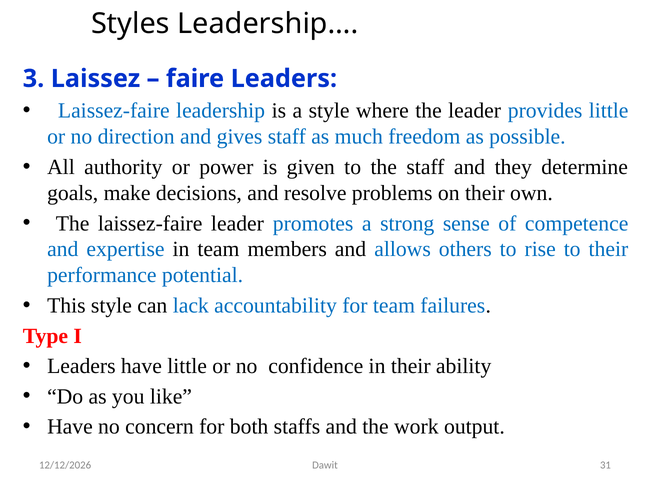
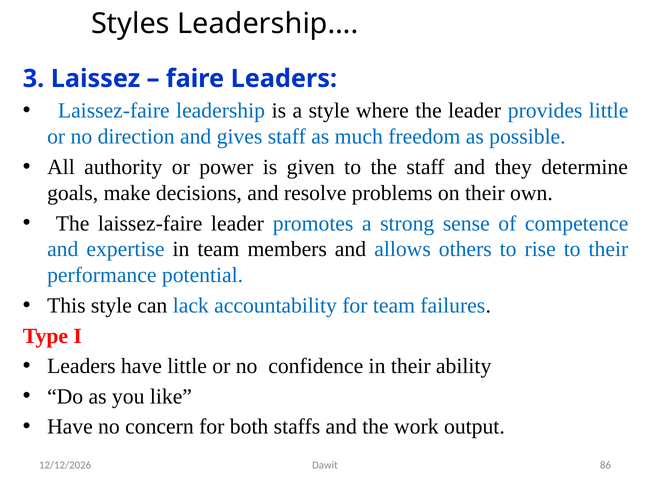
31: 31 -> 86
